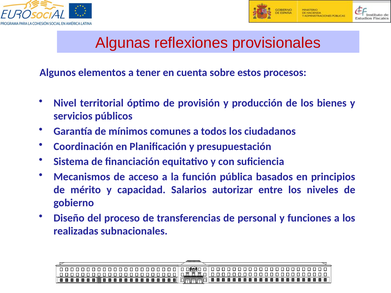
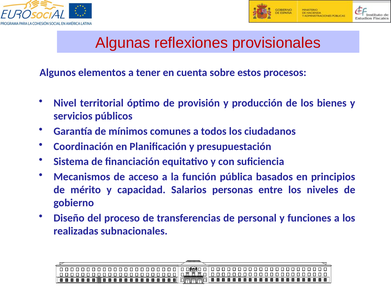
autorizar: autorizar -> personas
